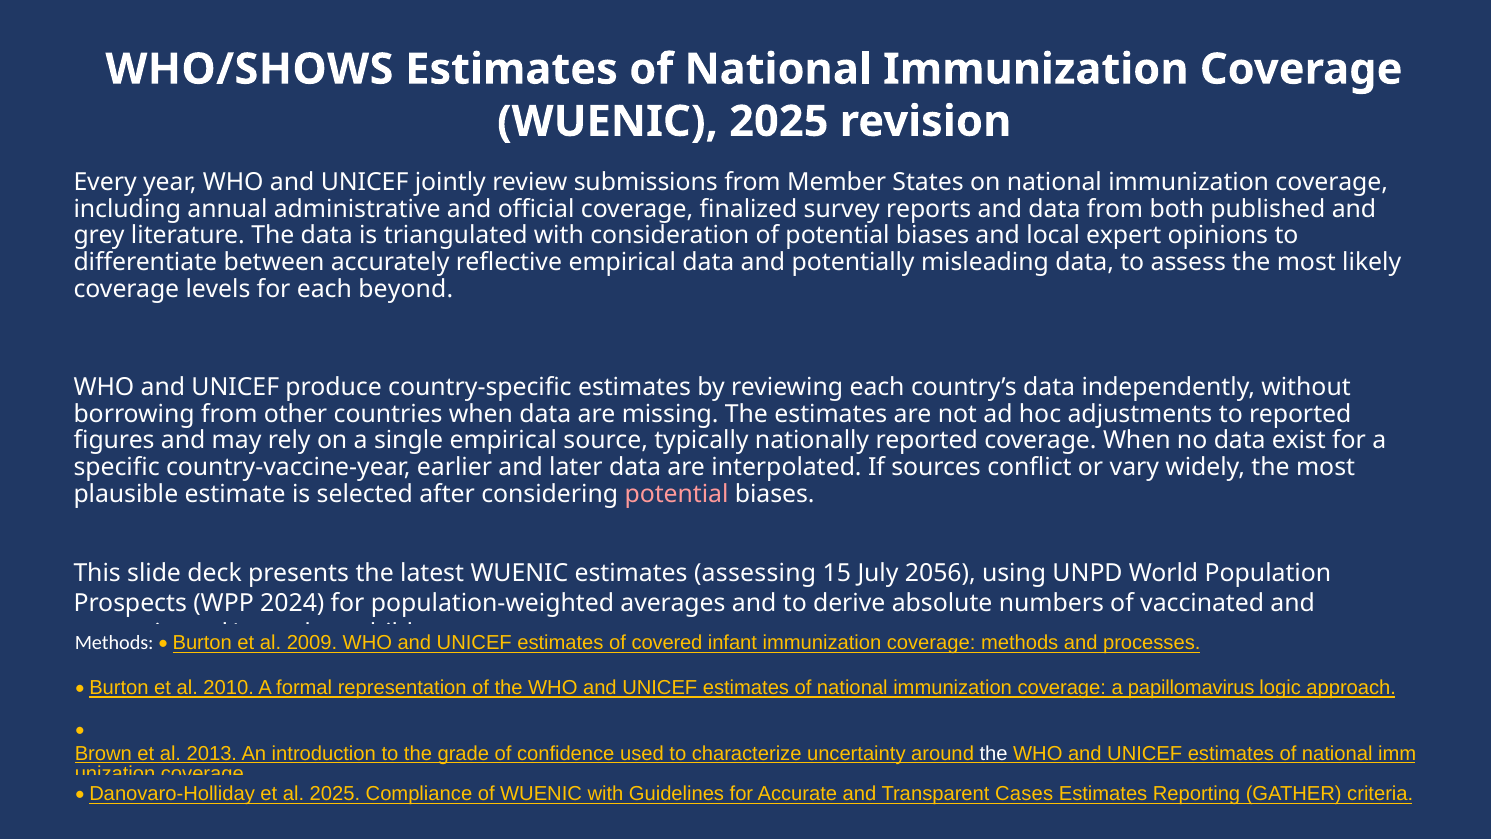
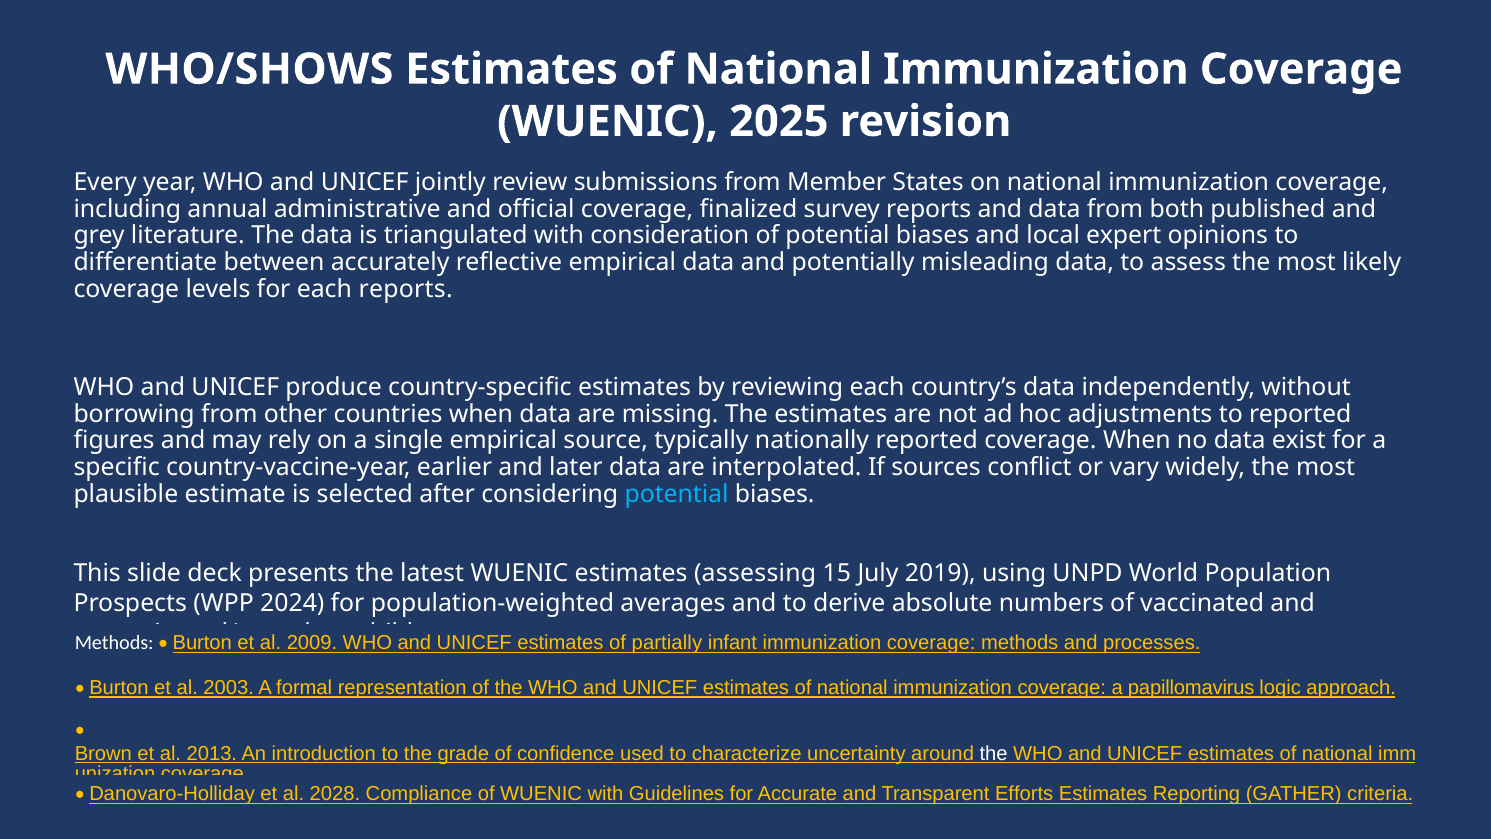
each beyond: beyond -> reports
potential at (677, 494) colour: pink -> light blue
2056: 2056 -> 2019
covered: covered -> partially
2010: 2010 -> 2003
al 2025: 2025 -> 2028
Cases: Cases -> Efforts
